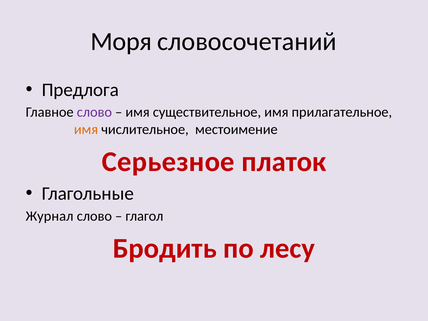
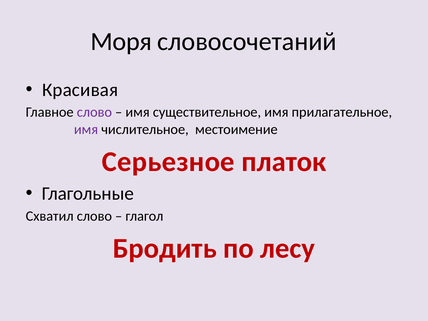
Предлога: Предлога -> Красивая
имя at (86, 129) colour: orange -> purple
Журнал: Журнал -> Схватил
